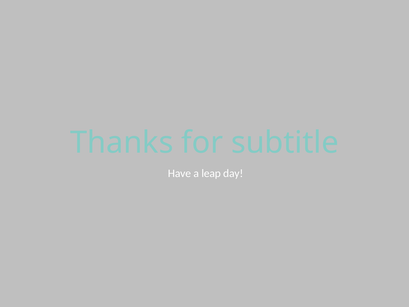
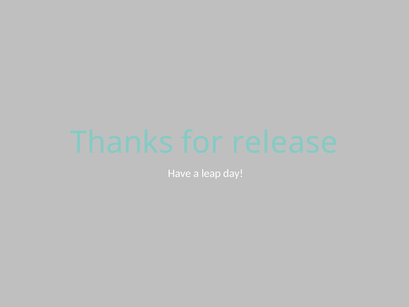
subtitle: subtitle -> release
